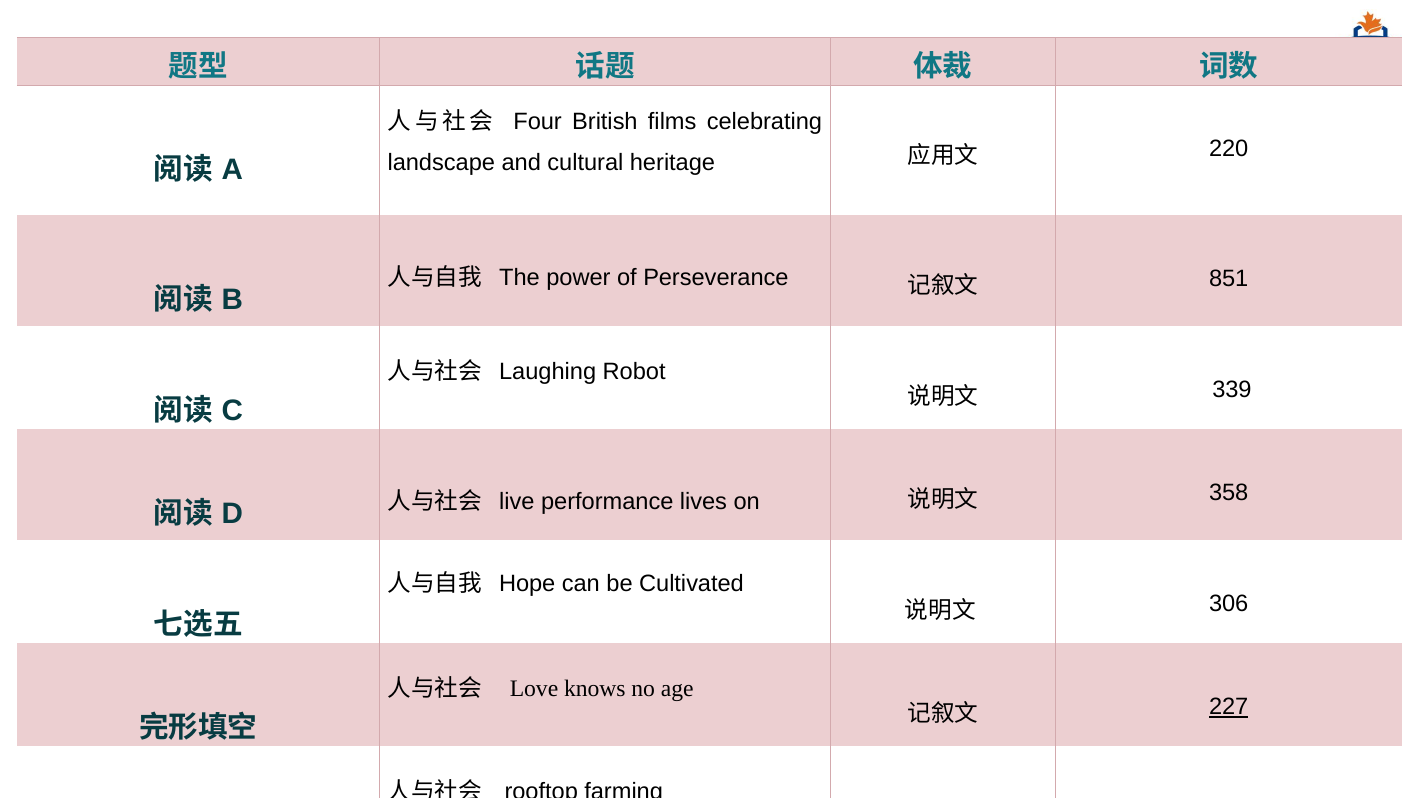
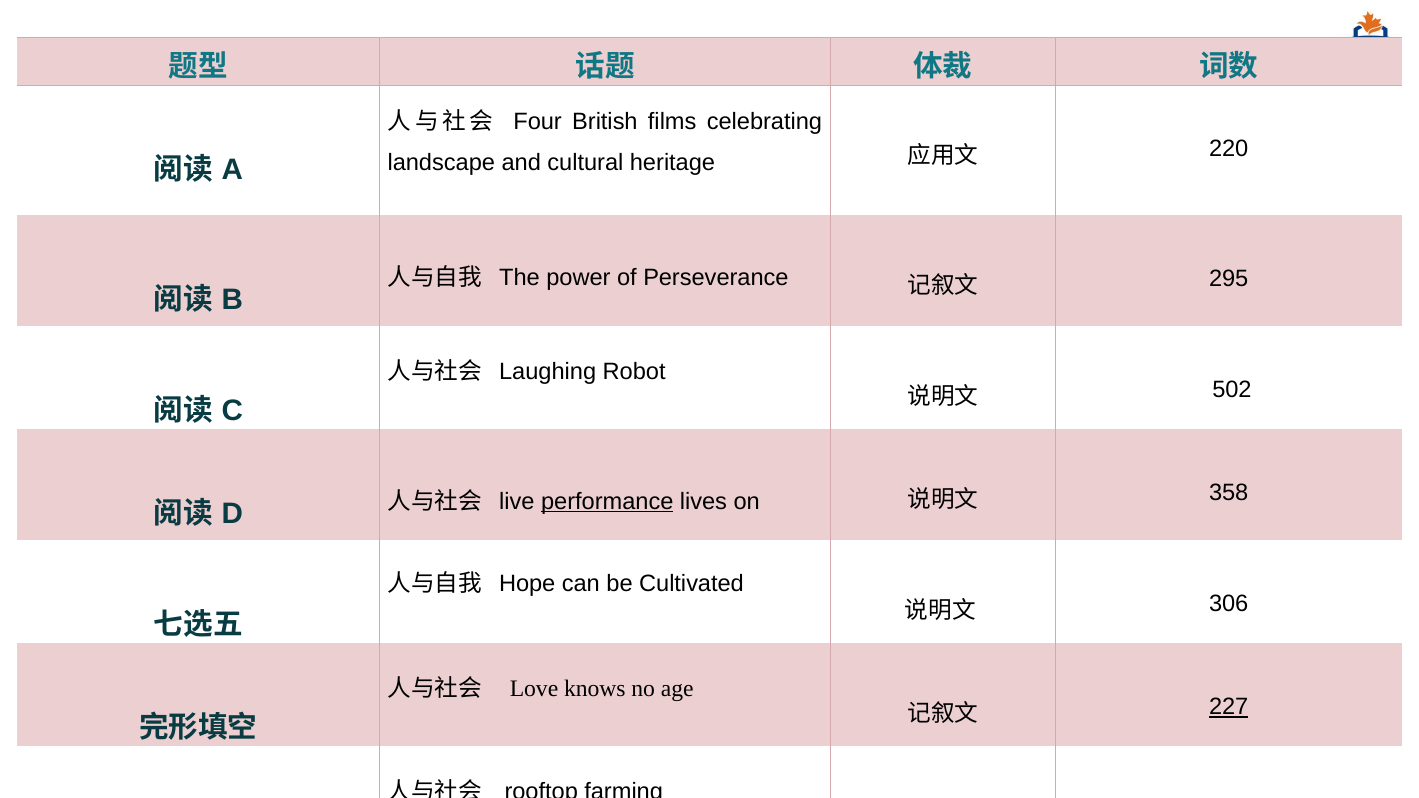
851: 851 -> 295
339: 339 -> 502
performance underline: none -> present
